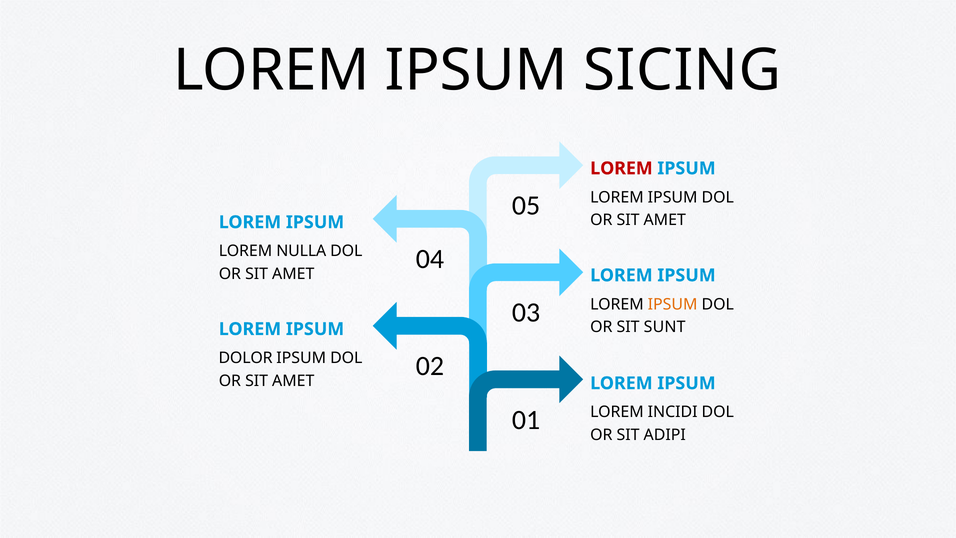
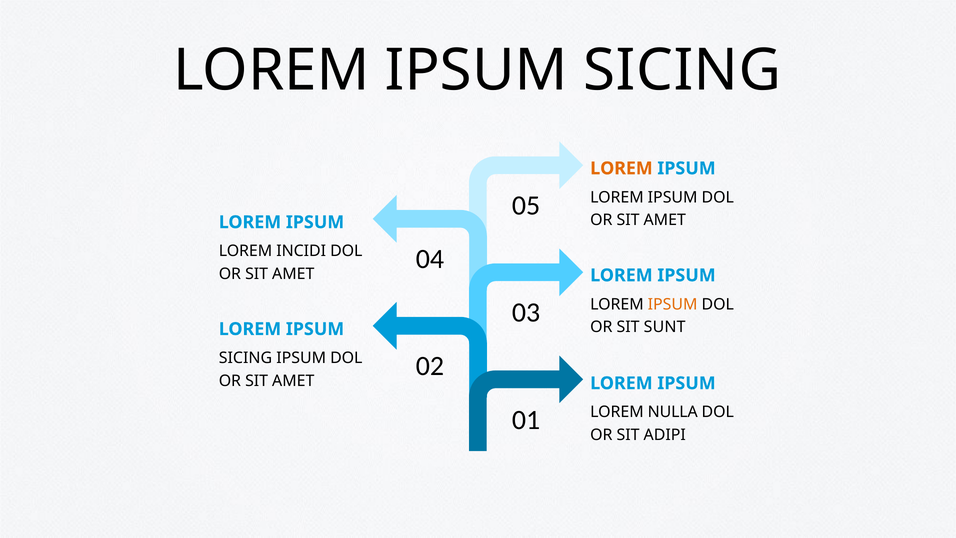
LOREM at (621, 168) colour: red -> orange
NULLA: NULLA -> INCIDI
DOLOR at (246, 358): DOLOR -> SICING
INCIDI: INCIDI -> NULLA
